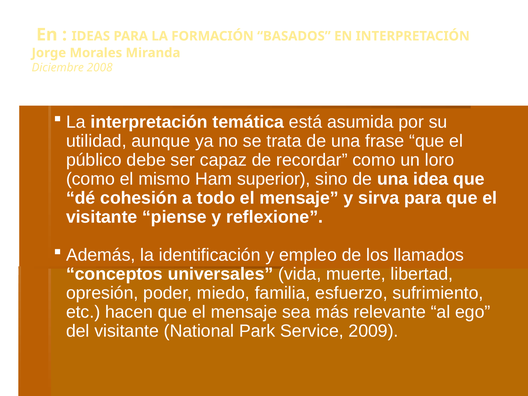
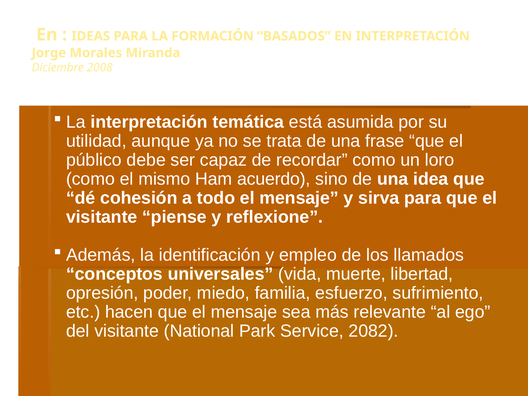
superior: superior -> acuerdo
2009: 2009 -> 2082
